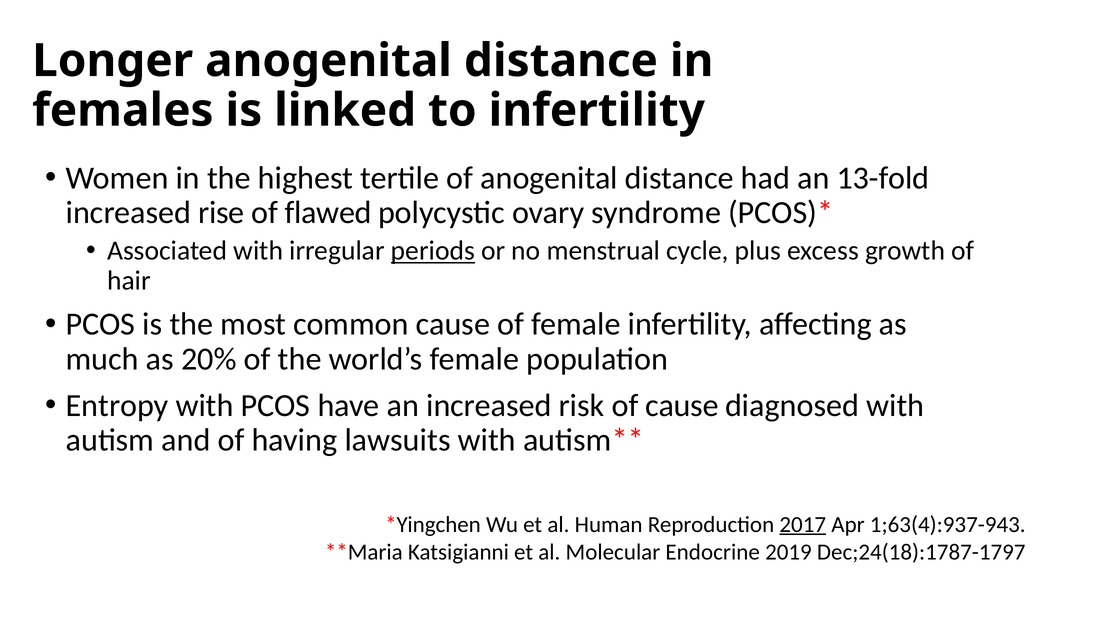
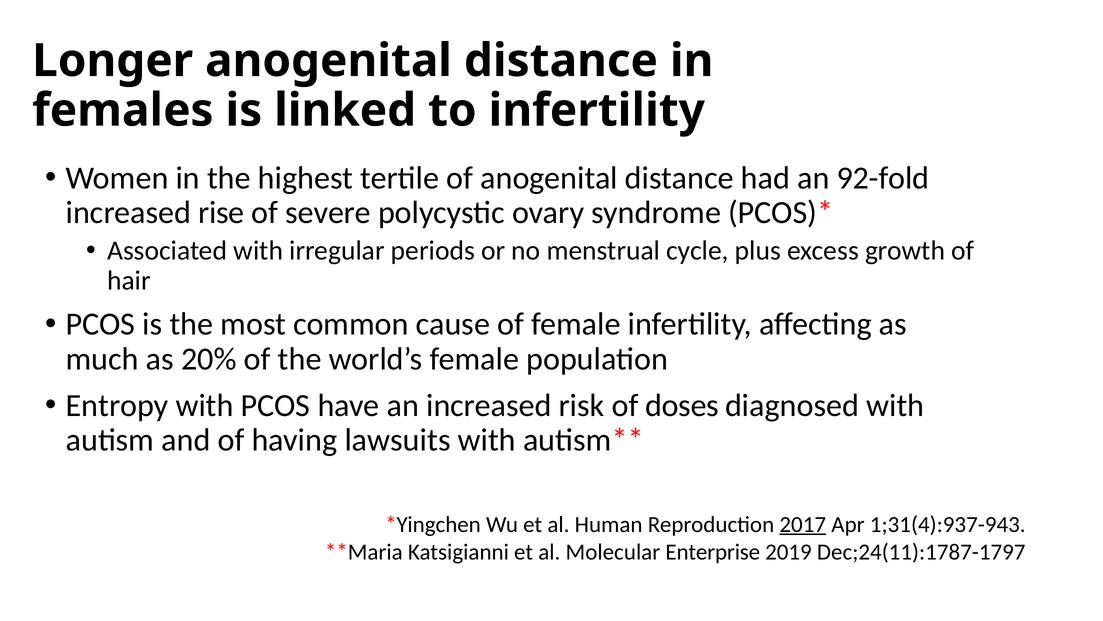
13-fold: 13-fold -> 92-fold
flawed: flawed -> severe
periods underline: present -> none
of cause: cause -> doses
1;63(4):937-943: 1;63(4):937-943 -> 1;31(4):937-943
Endocrine: Endocrine -> Enterprise
Dec;24(18):1787-1797: Dec;24(18):1787-1797 -> Dec;24(11):1787-1797
